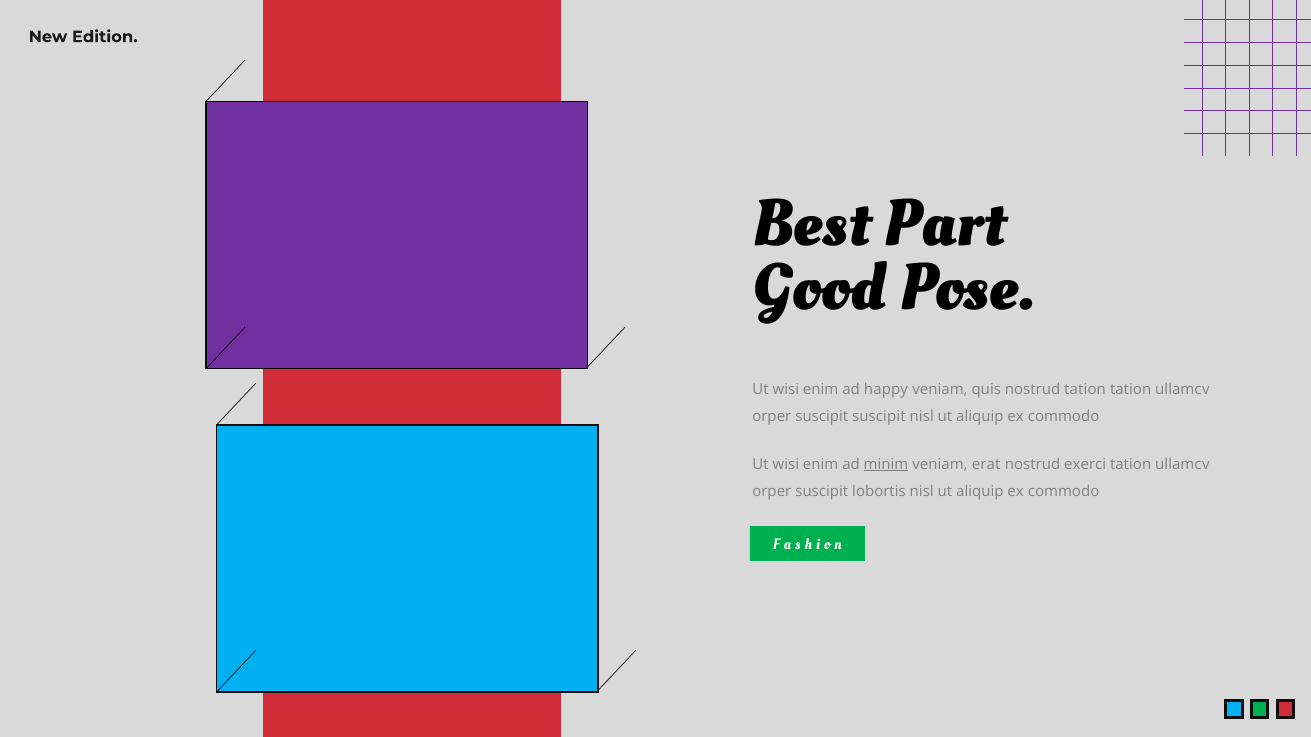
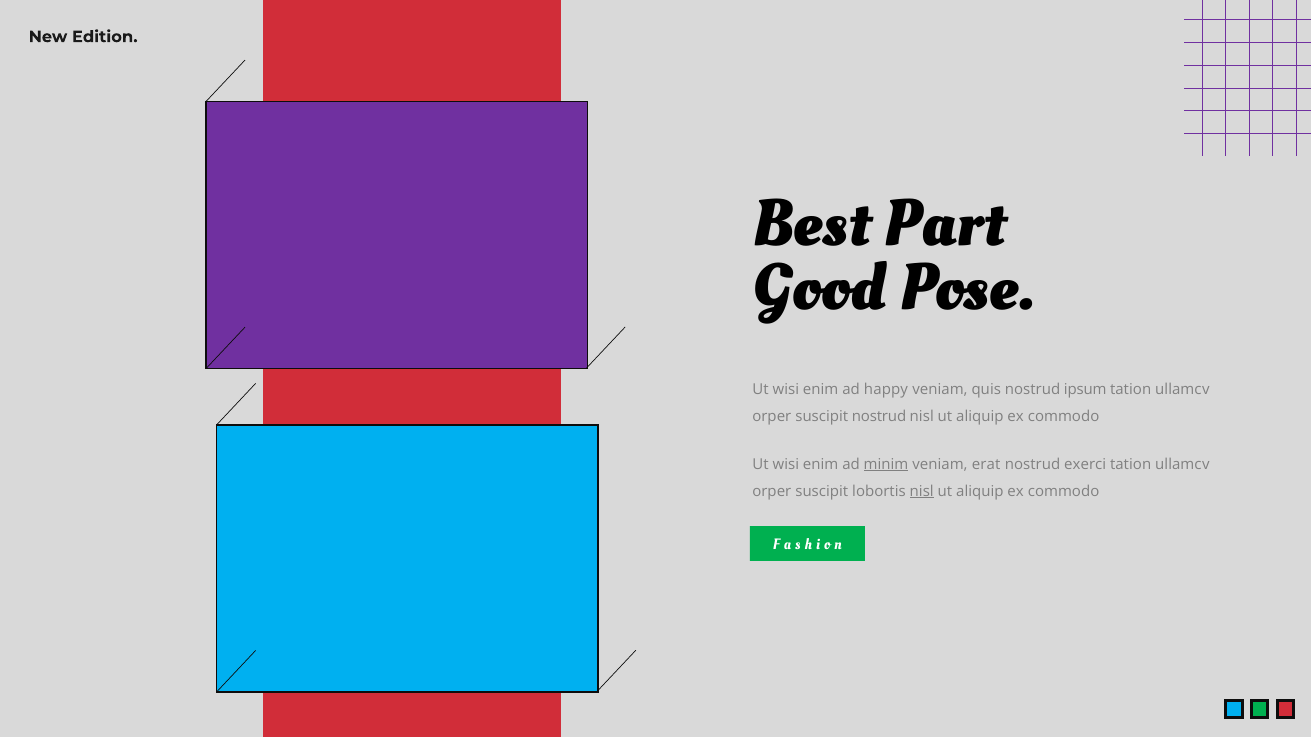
nostrud tation: tation -> ipsum
suscipit suscipit: suscipit -> nostrud
nisl at (922, 492) underline: none -> present
